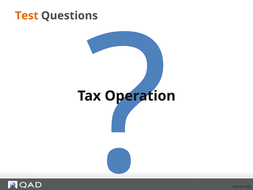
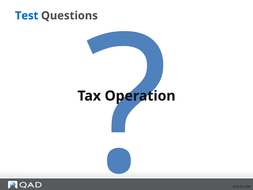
Test colour: orange -> blue
